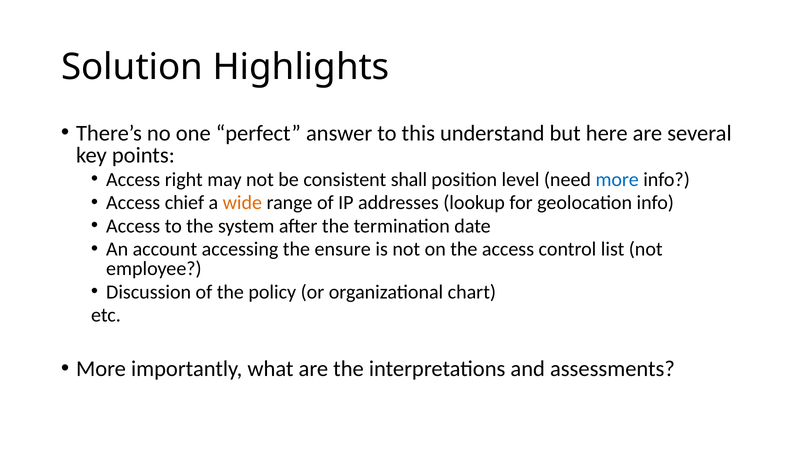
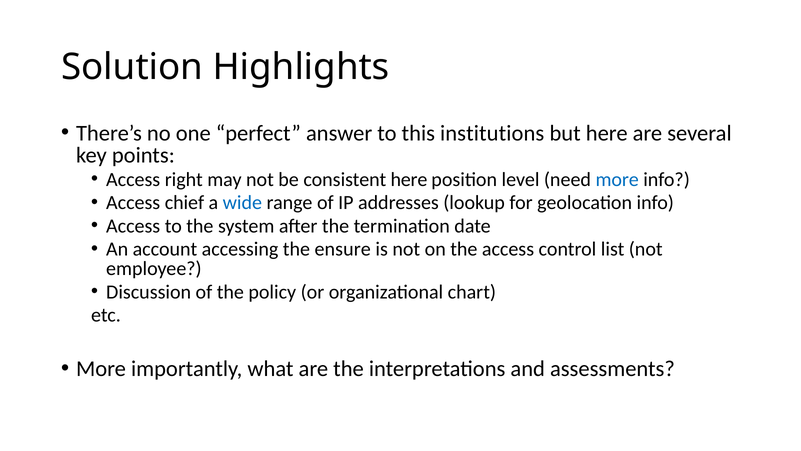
understand: understand -> institutions
consistent shall: shall -> here
wide colour: orange -> blue
